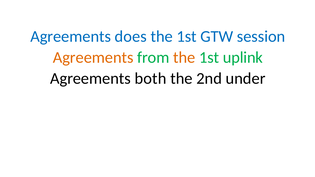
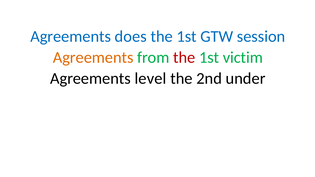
the at (184, 57) colour: orange -> red
uplink: uplink -> victim
both: both -> level
